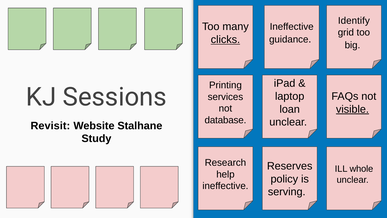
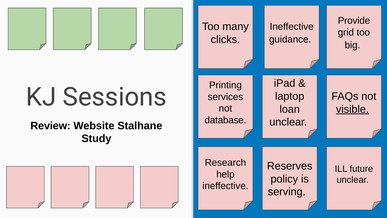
Identify: Identify -> Provide
clicks underline: present -> none
Revisit: Revisit -> Review
whole: whole -> future
